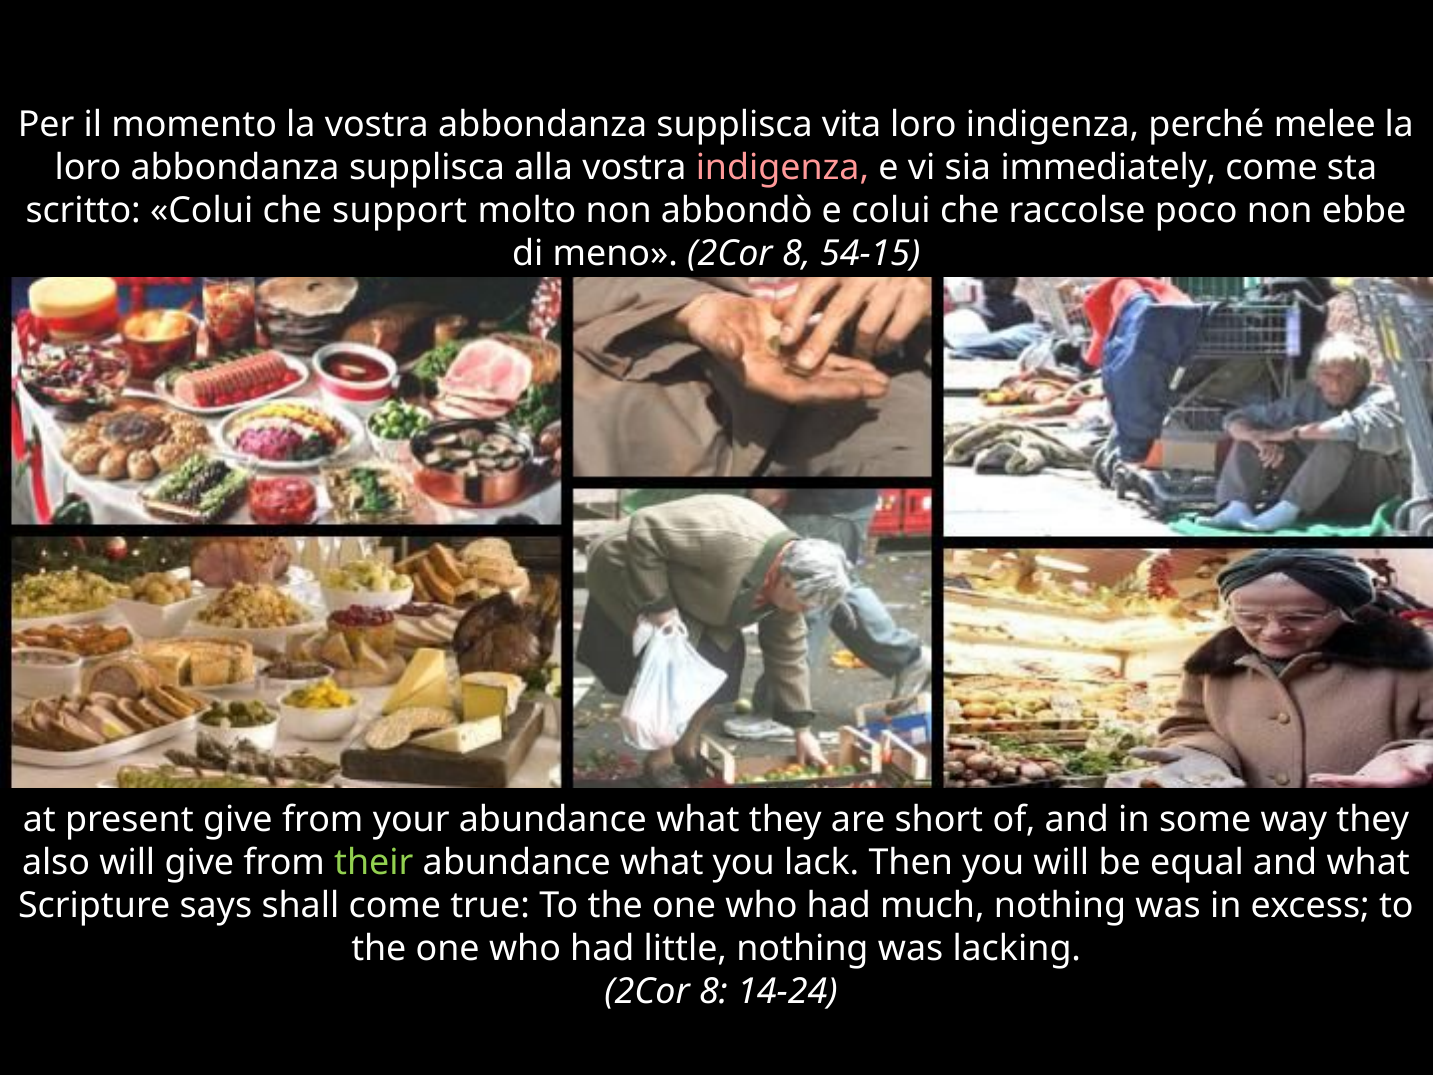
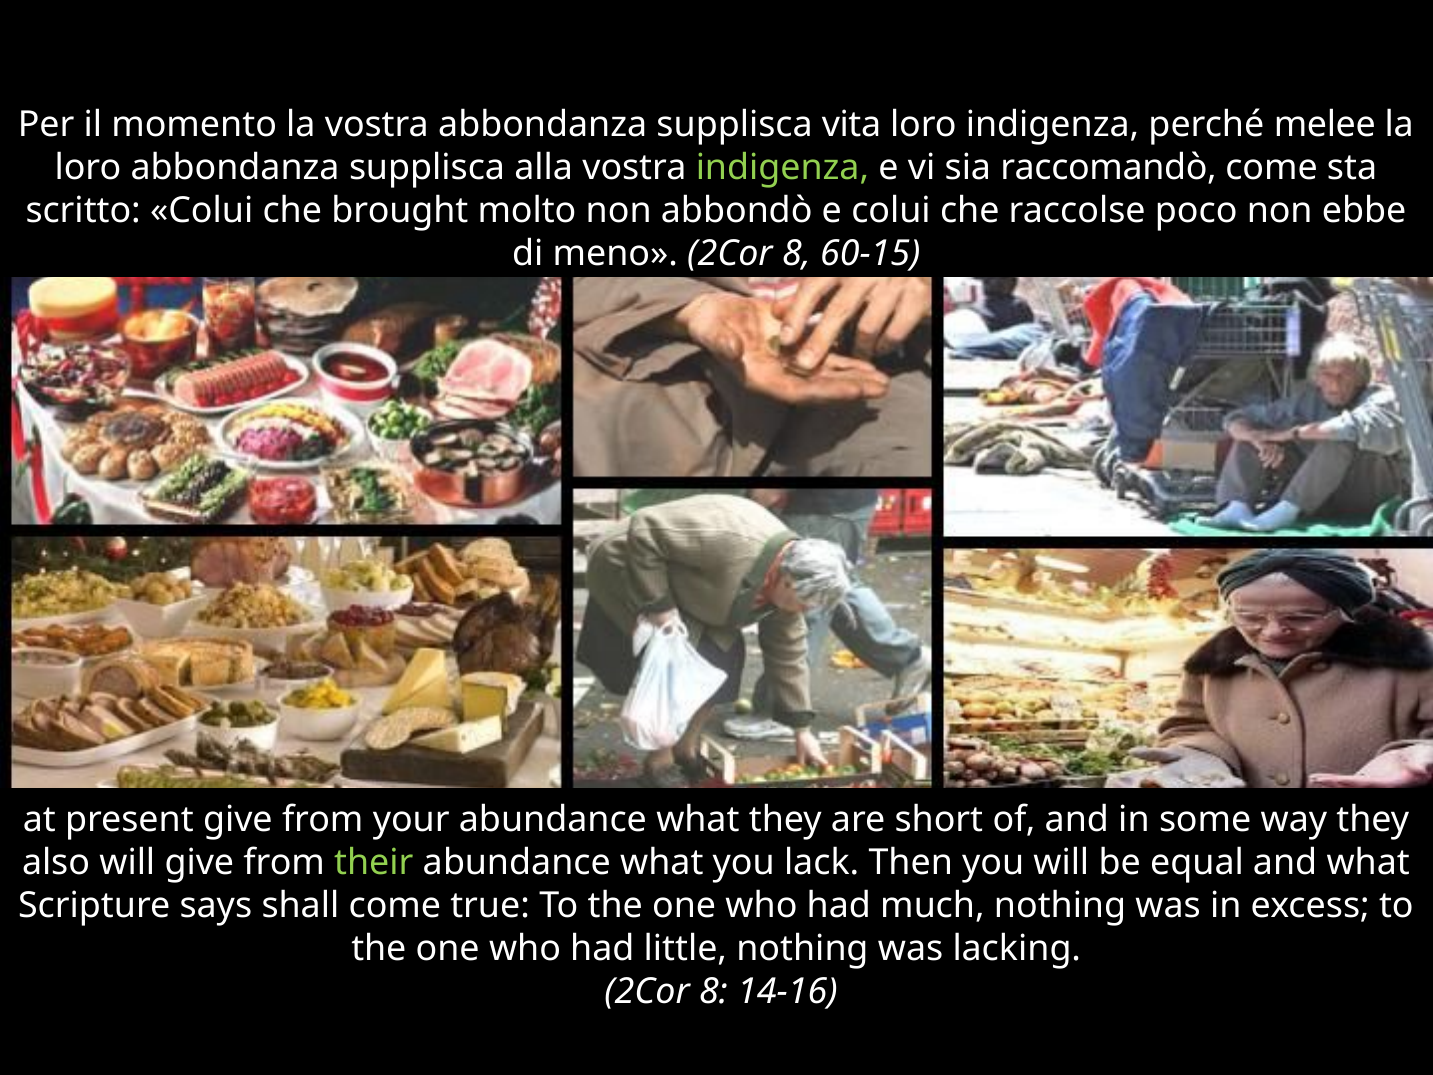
indigenza at (782, 168) colour: pink -> light green
immediately: immediately -> raccomandò
support: support -> brought
54-15: 54-15 -> 60-15
14-24: 14-24 -> 14-16
